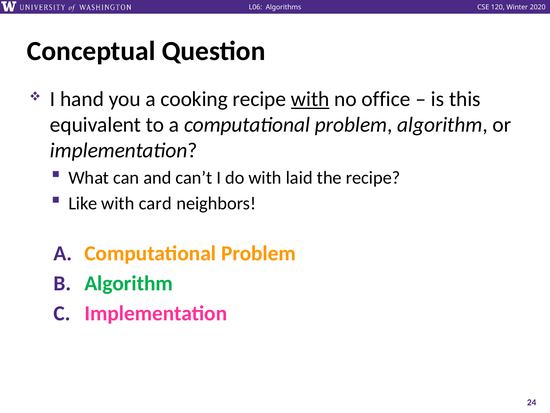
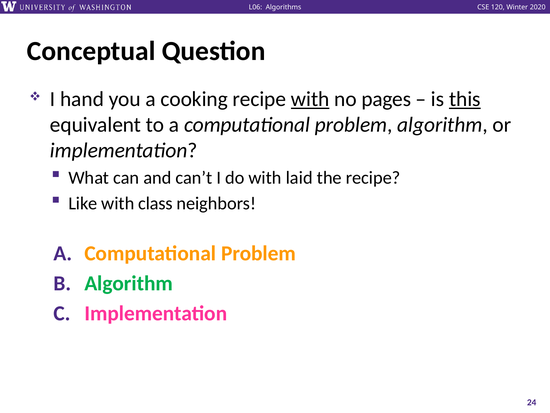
office: office -> pages
this underline: none -> present
card: card -> class
